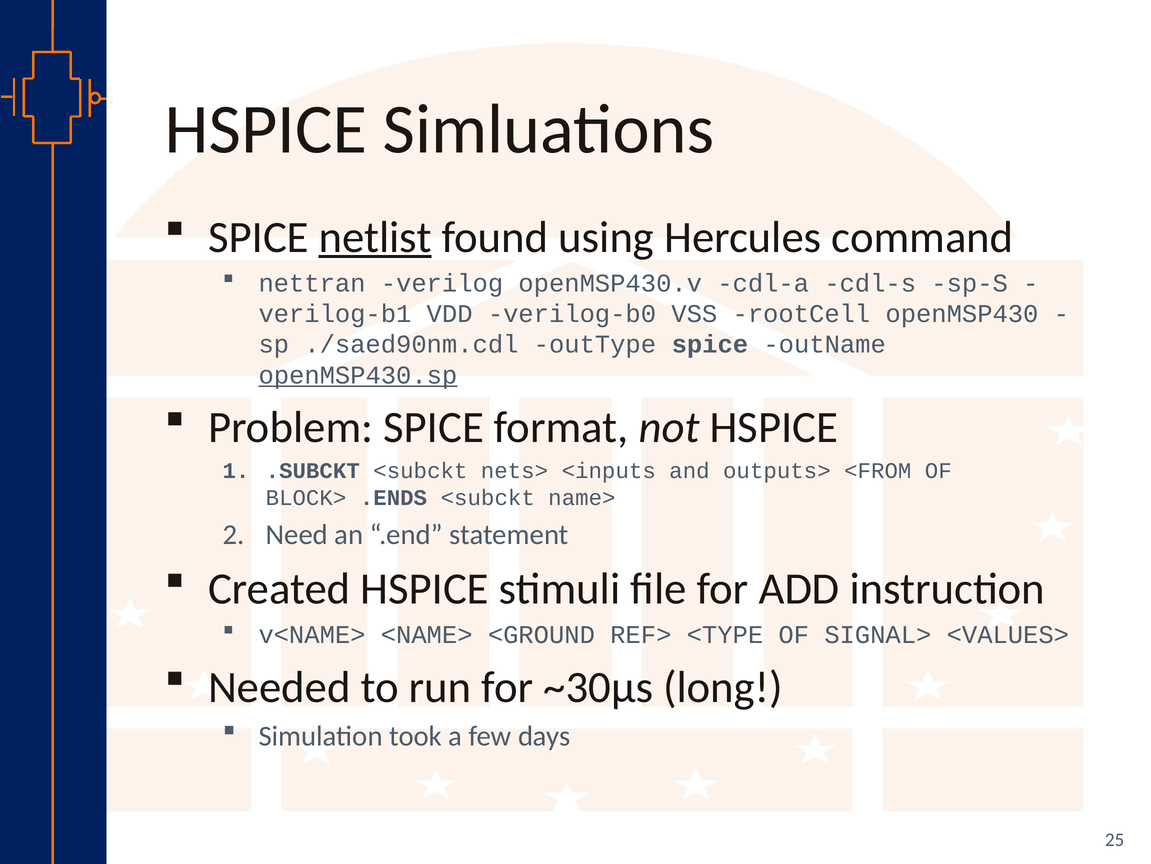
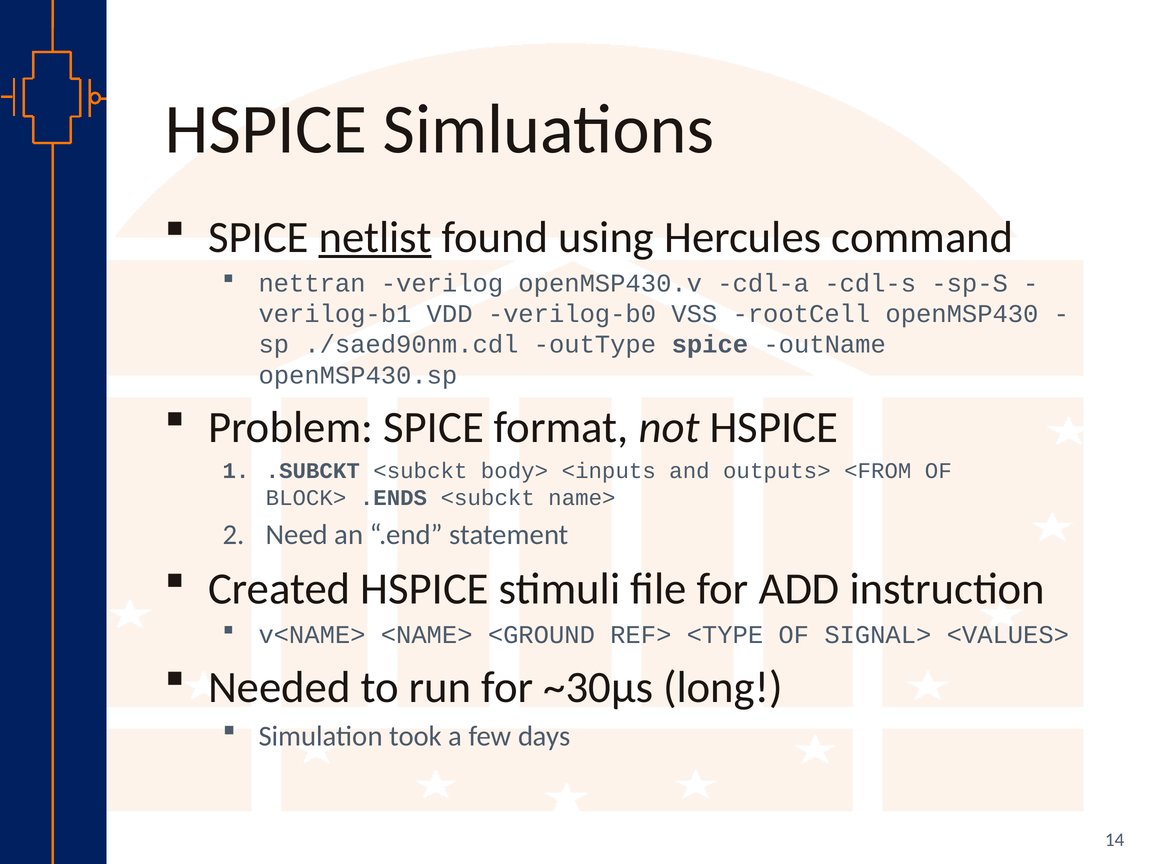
openMSP430.sp underline: present -> none
nets>: nets> -> body>
25: 25 -> 14
